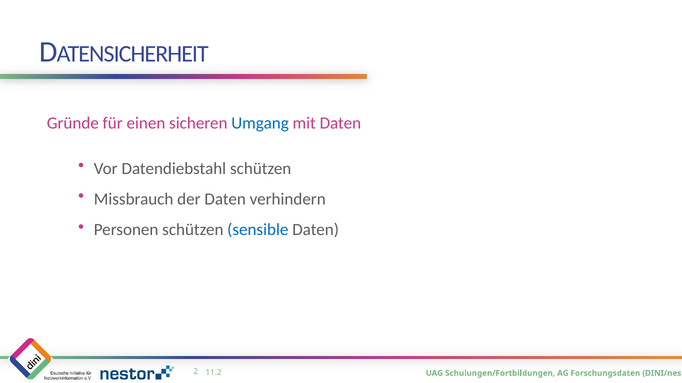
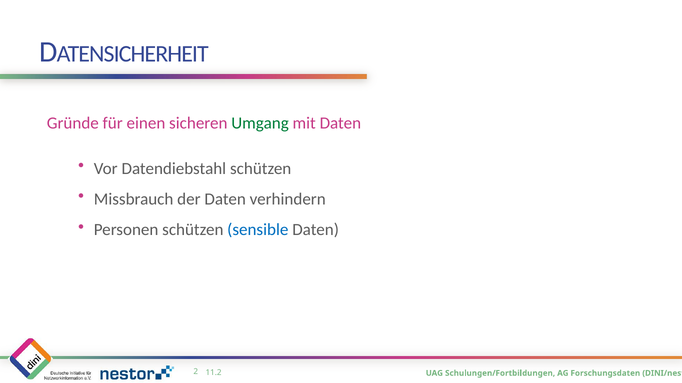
Umgang colour: blue -> green
